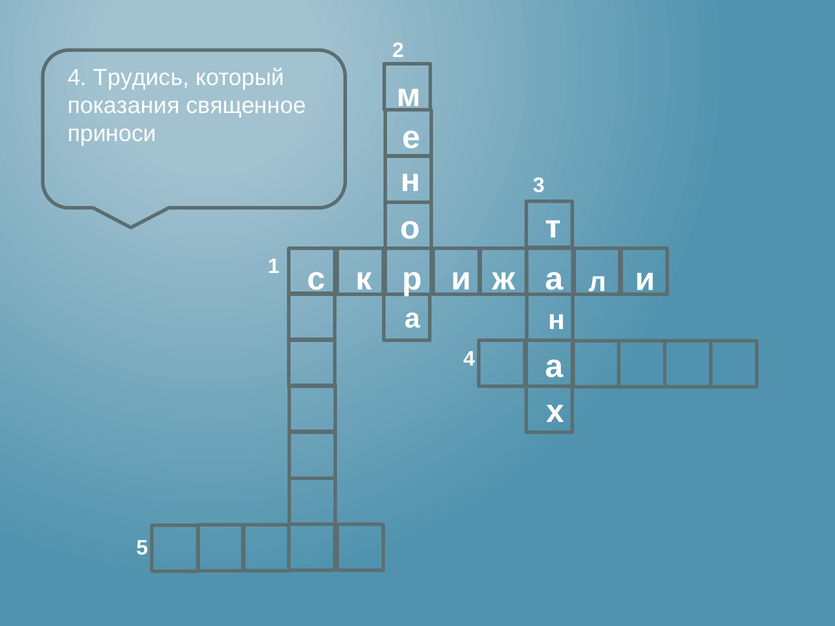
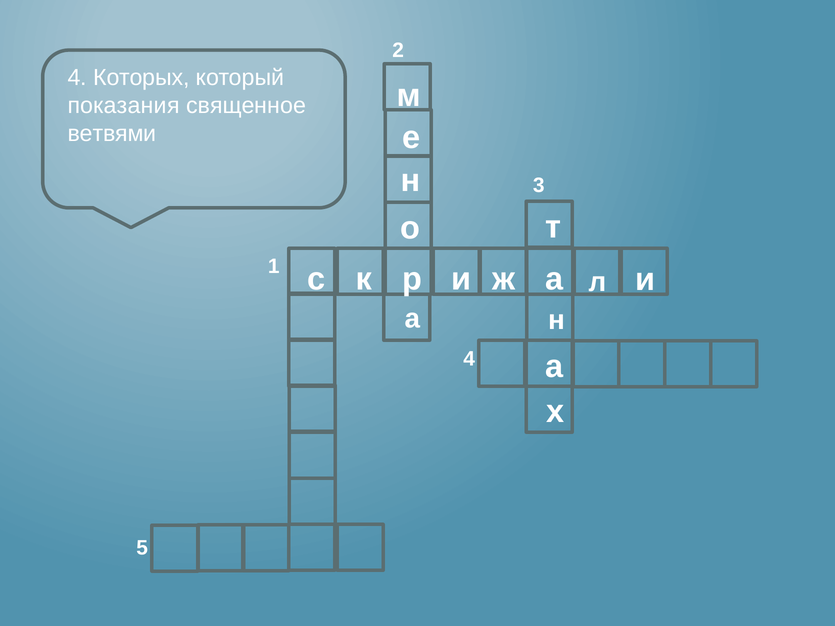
Трудись: Трудись -> Которых
приноси: приноси -> ветвями
